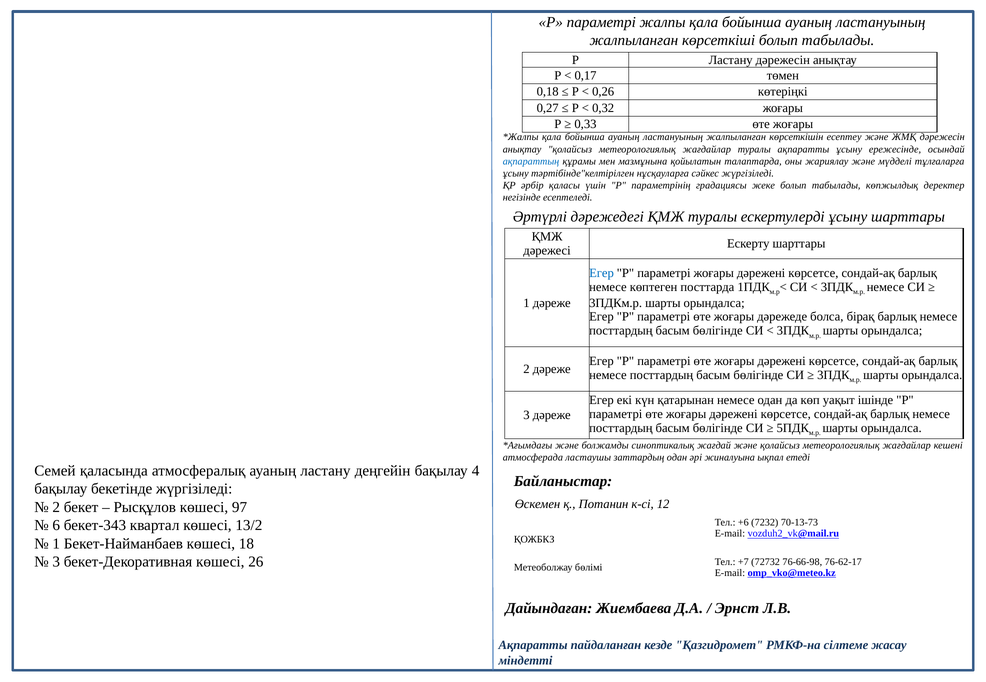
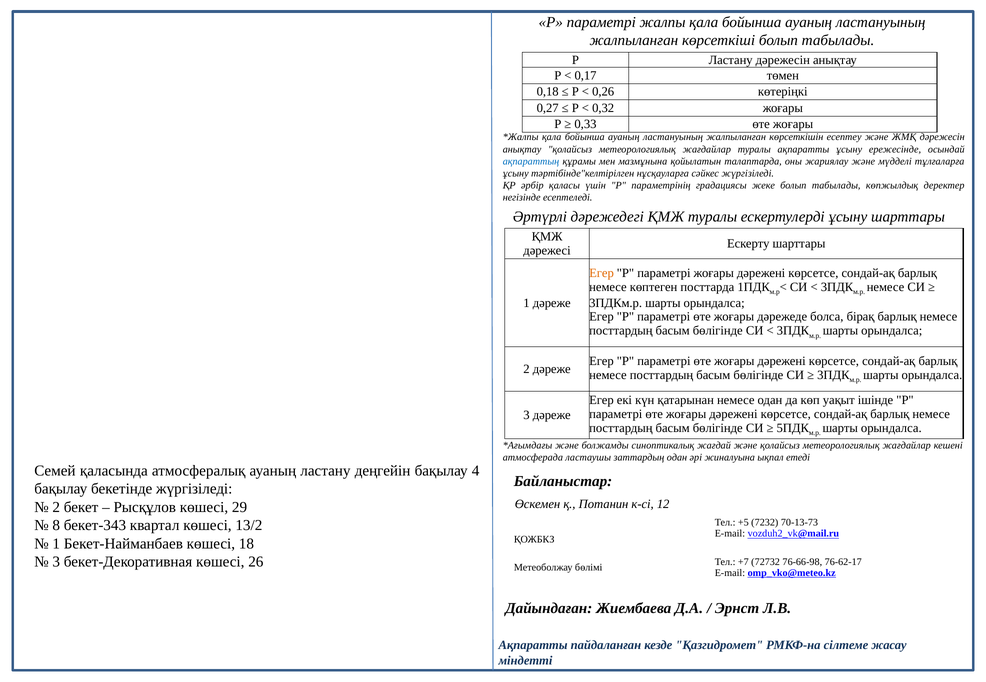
Егер at (602, 273) colour: blue -> orange
97: 97 -> 29
+6: +6 -> +5
6: 6 -> 8
